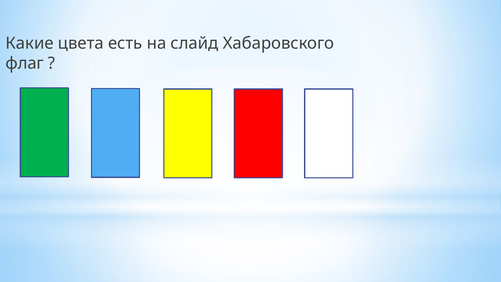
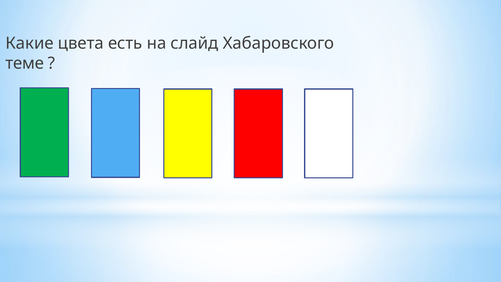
флаг: флаг -> теме
